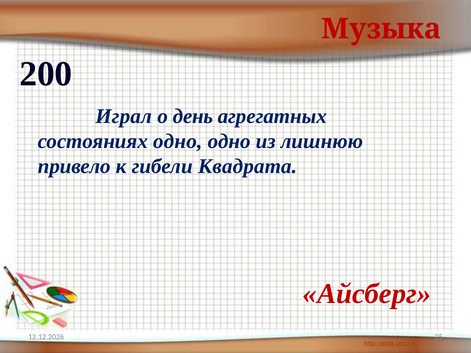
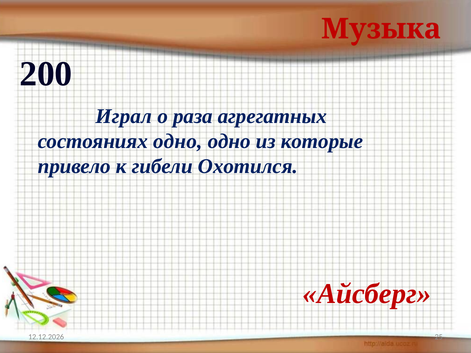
день: день -> раза
лишнюю: лишнюю -> которые
Квадрата: Квадрата -> Охотился
